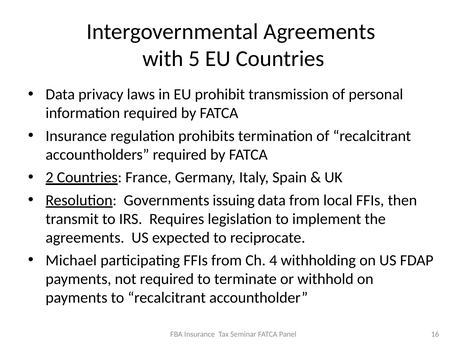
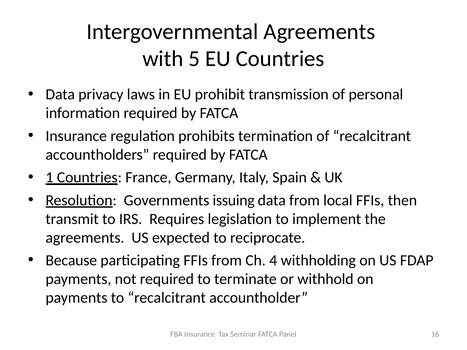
2: 2 -> 1
Michael: Michael -> Because
